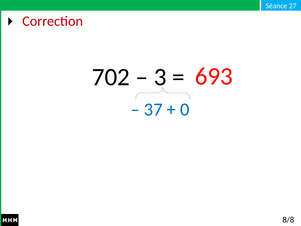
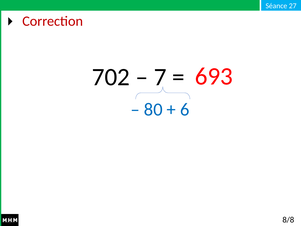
3: 3 -> 7
37: 37 -> 80
0: 0 -> 6
